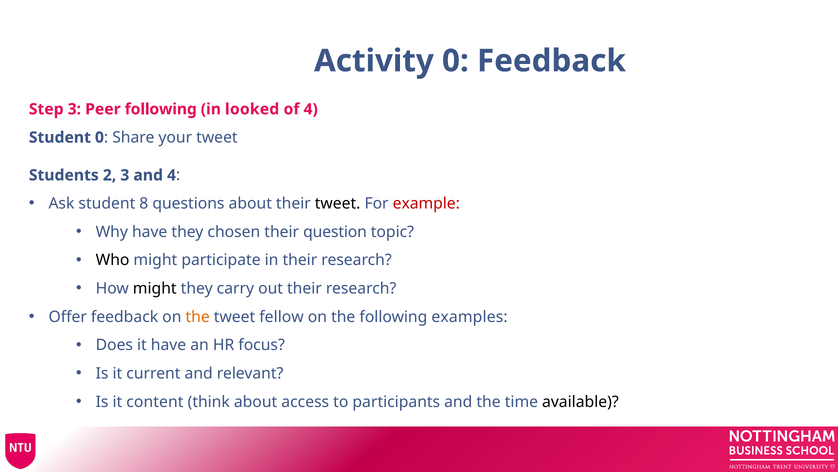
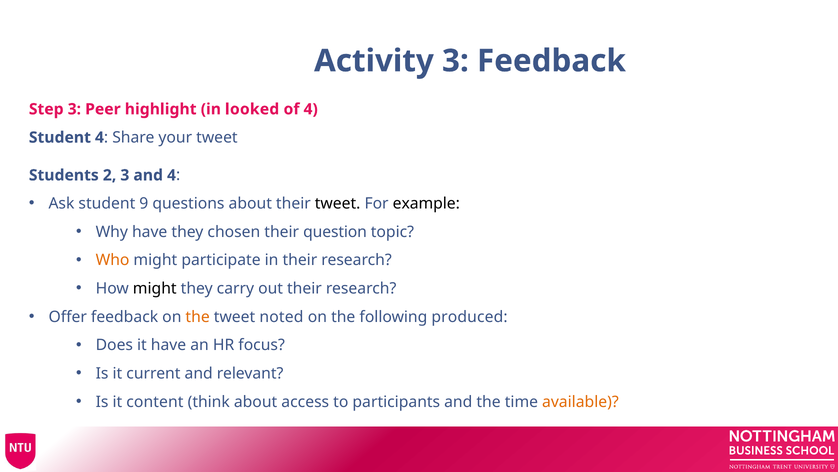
Activity 0: 0 -> 3
Peer following: following -> highlight
Student 0: 0 -> 4
8: 8 -> 9
example colour: red -> black
Who colour: black -> orange
fellow: fellow -> noted
examples: examples -> produced
available colour: black -> orange
